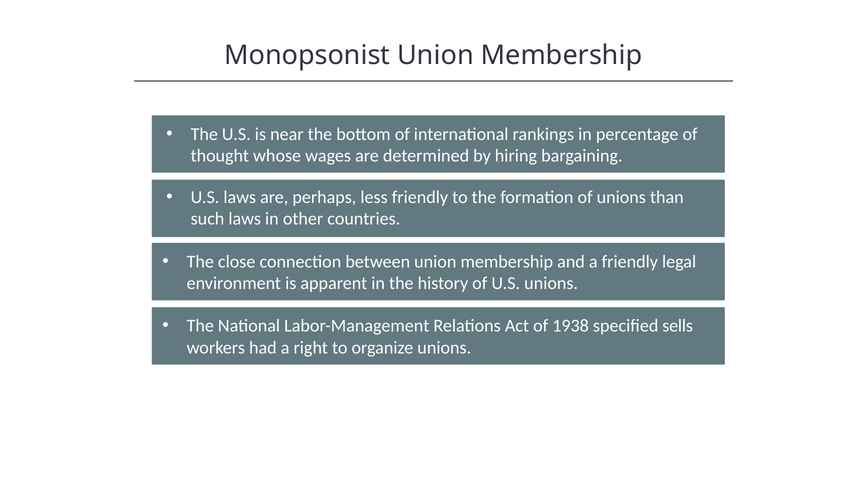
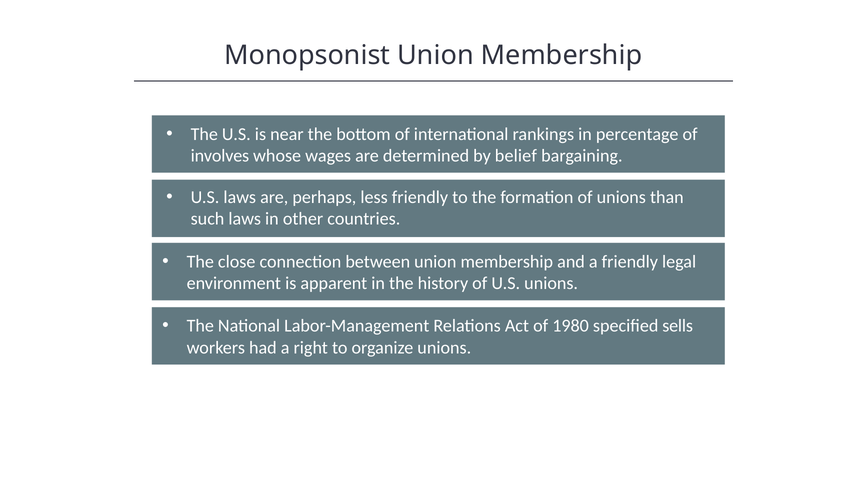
thought: thought -> involves
hiring: hiring -> belief
1938: 1938 -> 1980
